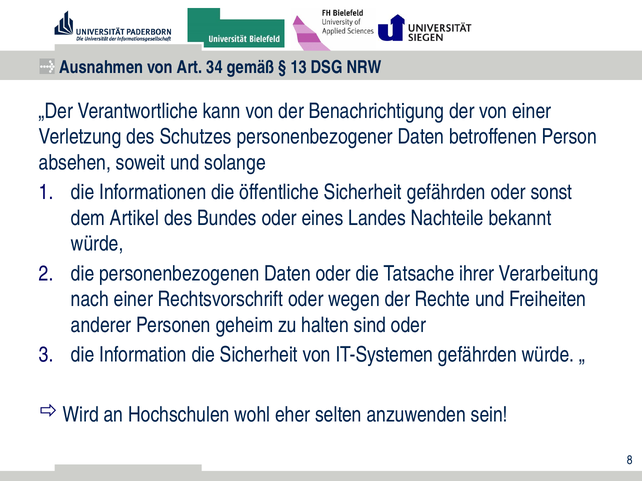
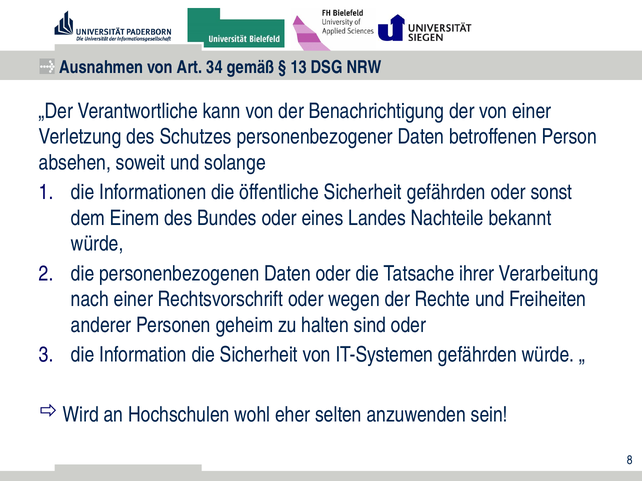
Artikel: Artikel -> Einem
